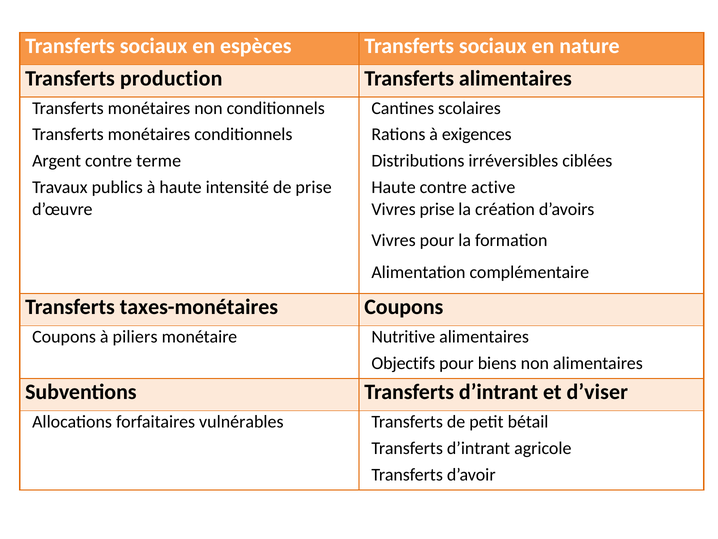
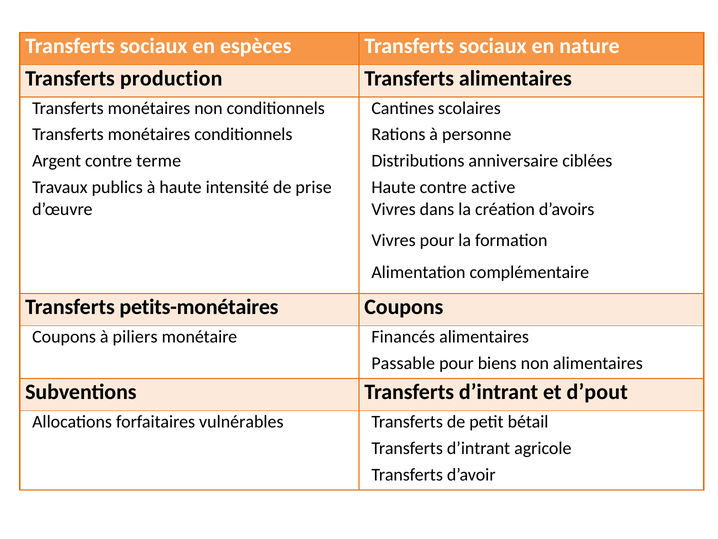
exigences: exigences -> personne
irréversibles: irréversibles -> anniversaire
Vivres prise: prise -> dans
taxes-monétaires: taxes-monétaires -> petits-monétaires
Nutritive: Nutritive -> Financés
Objectifs: Objectifs -> Passable
d’viser: d’viser -> d’pout
